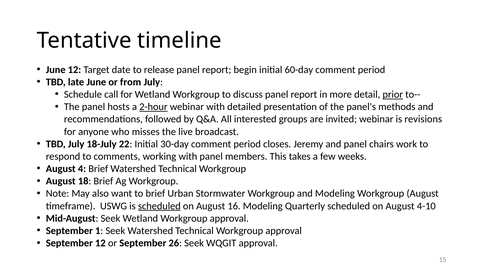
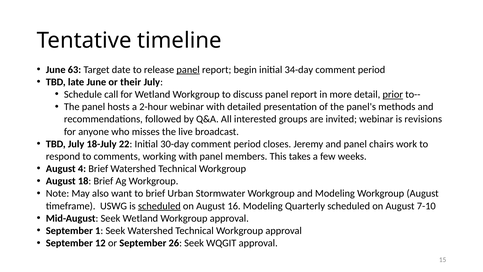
June 12: 12 -> 63
panel at (188, 70) underline: none -> present
60-day: 60-day -> 34-day
from: from -> their
2-hour underline: present -> none
4-10: 4-10 -> 7-10
